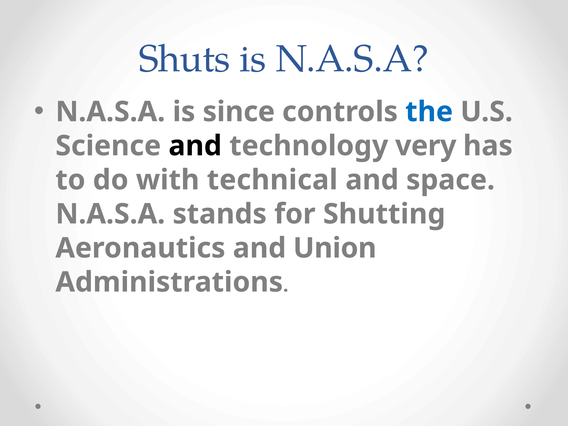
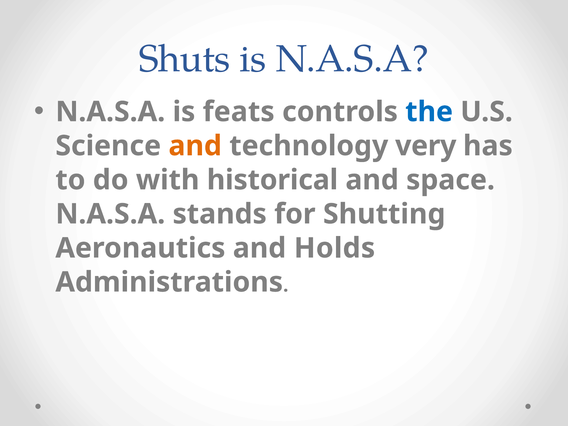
since: since -> feats
and at (195, 146) colour: black -> orange
technical: technical -> historical
Union: Union -> Holds
